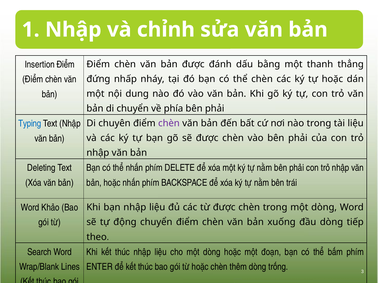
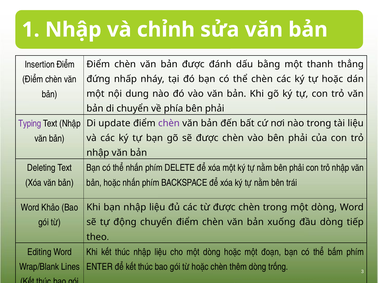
Typing colour: blue -> purple
chuyên: chuyên -> update
Search: Search -> Editing
